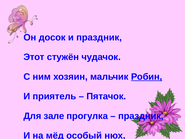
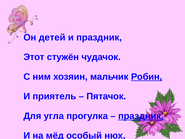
досок: досок -> детей
зале: зале -> угла
праздник at (141, 116) underline: none -> present
